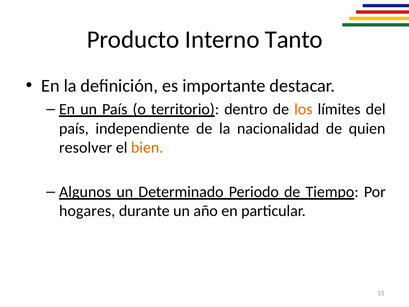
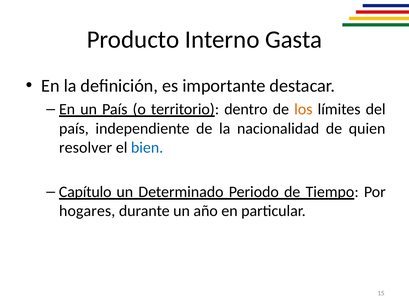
Tanto: Tanto -> Gasta
bien colour: orange -> blue
Algunos: Algunos -> Capítulo
